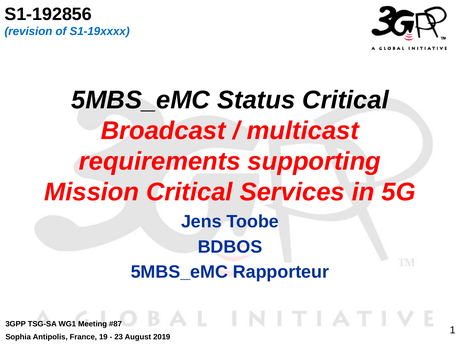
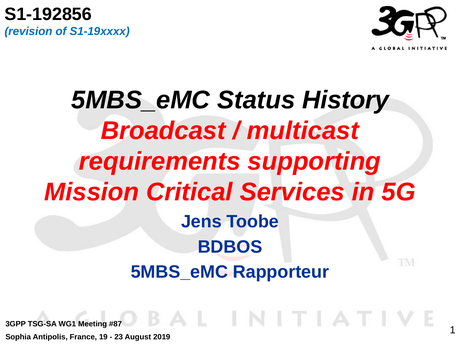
Status Critical: Critical -> History
